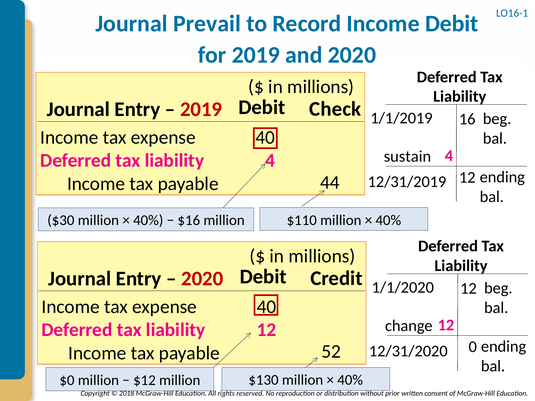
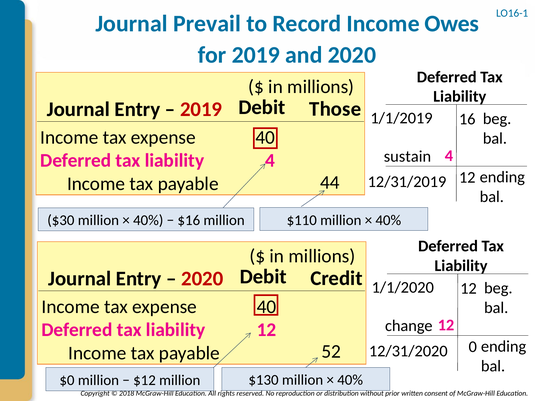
Income Debit: Debit -> Owes
Check: Check -> Those
